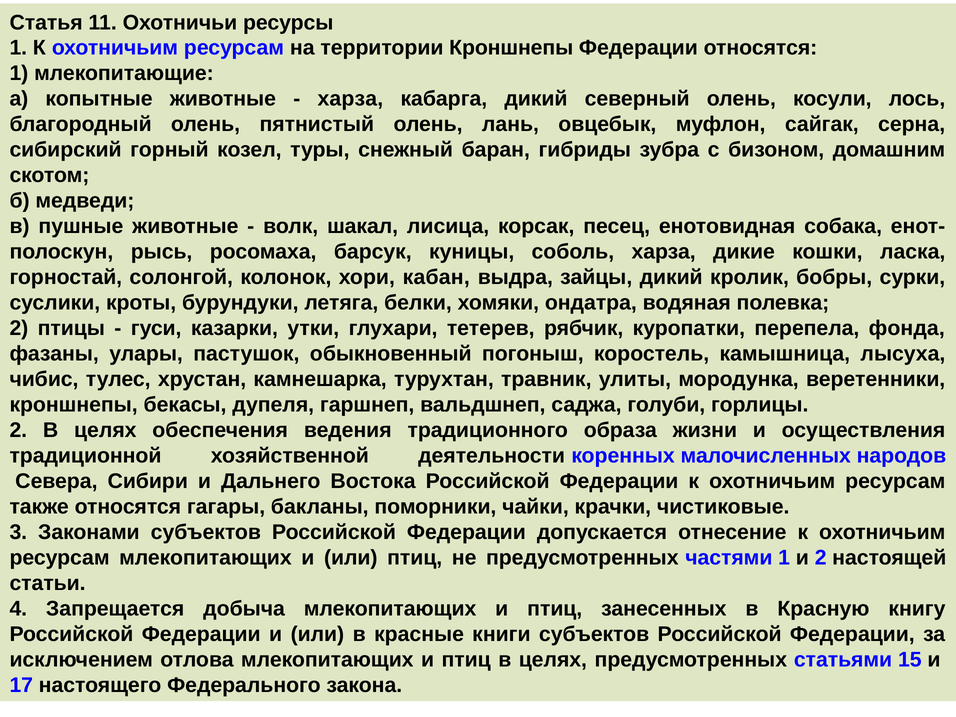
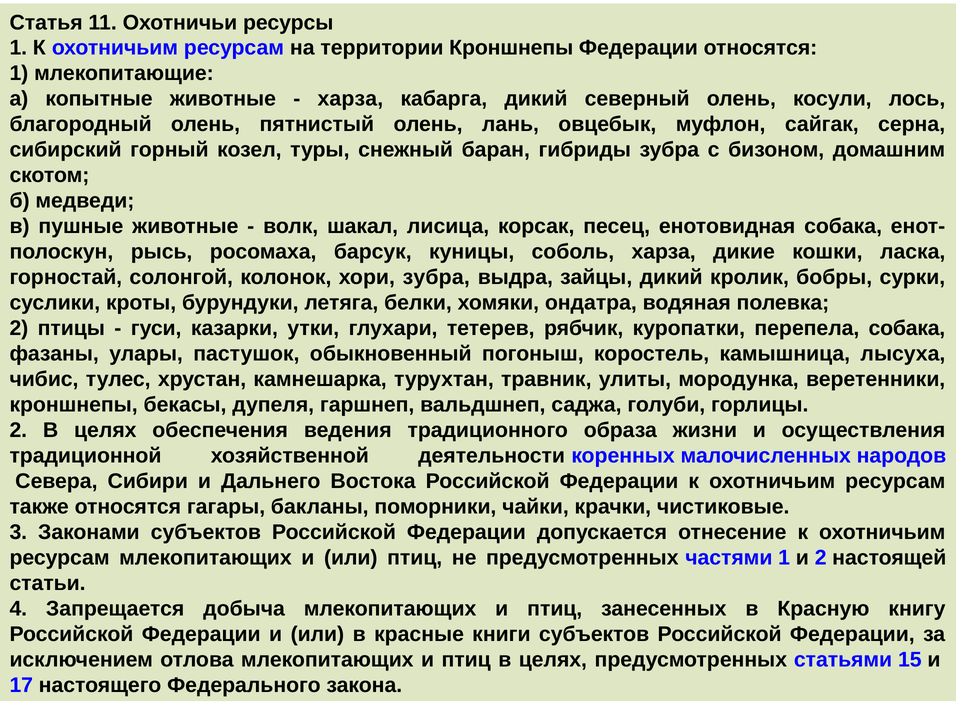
хори кабан: кабан -> зубра
перепела фонда: фонда -> собака
